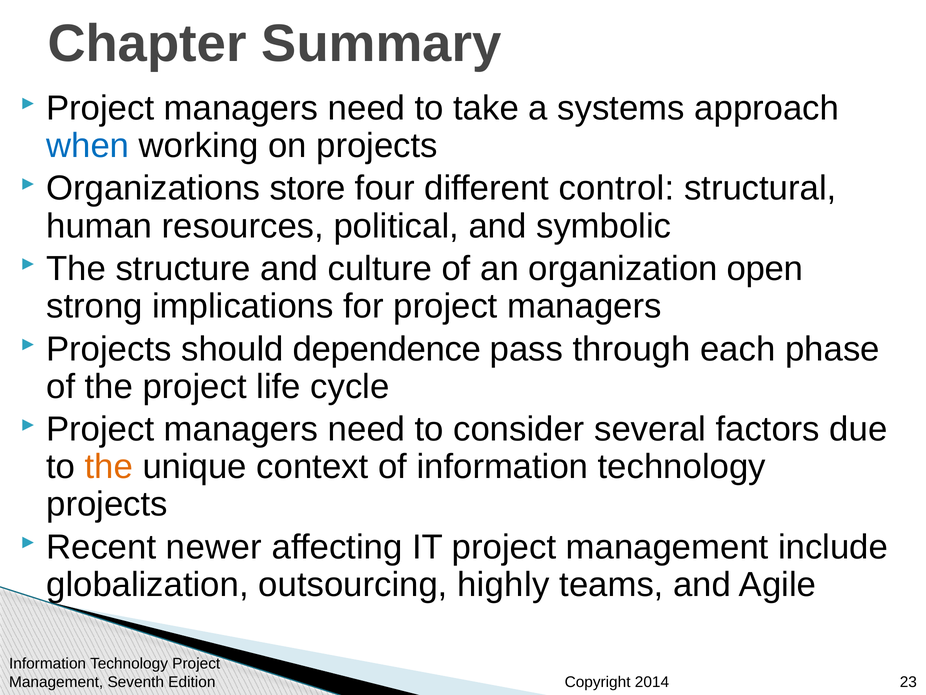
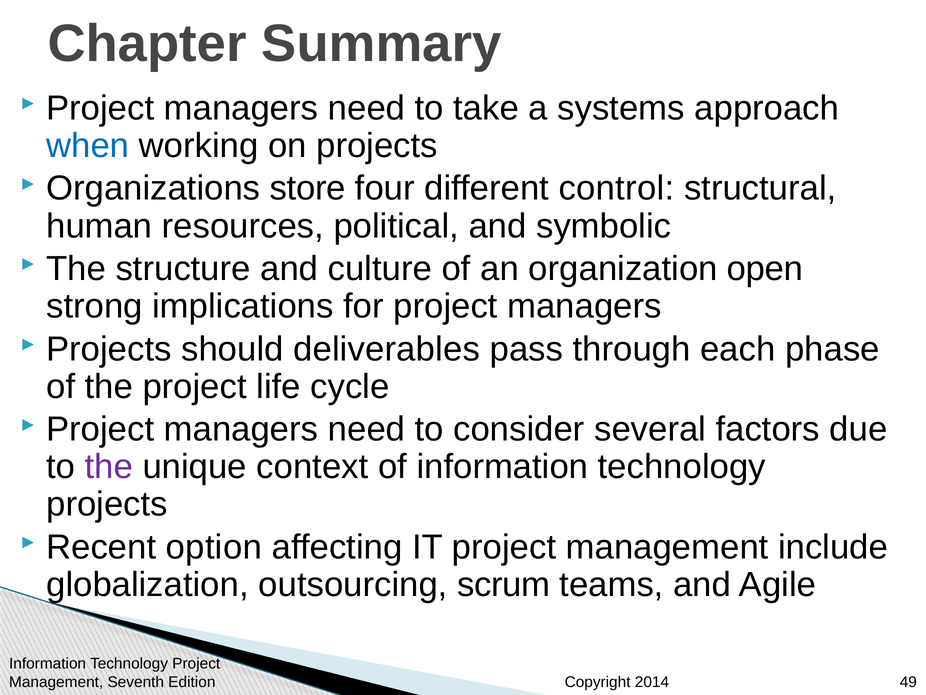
dependence: dependence -> deliverables
the at (109, 467) colour: orange -> purple
newer: newer -> option
highly: highly -> scrum
23: 23 -> 49
